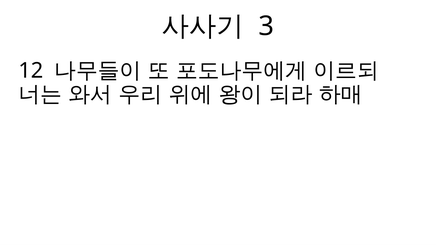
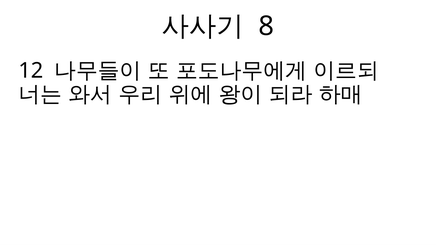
3: 3 -> 8
